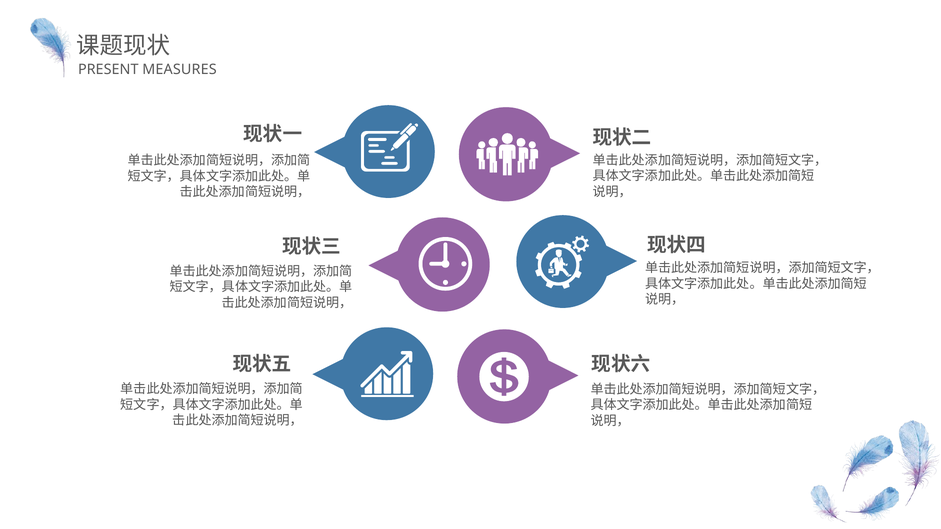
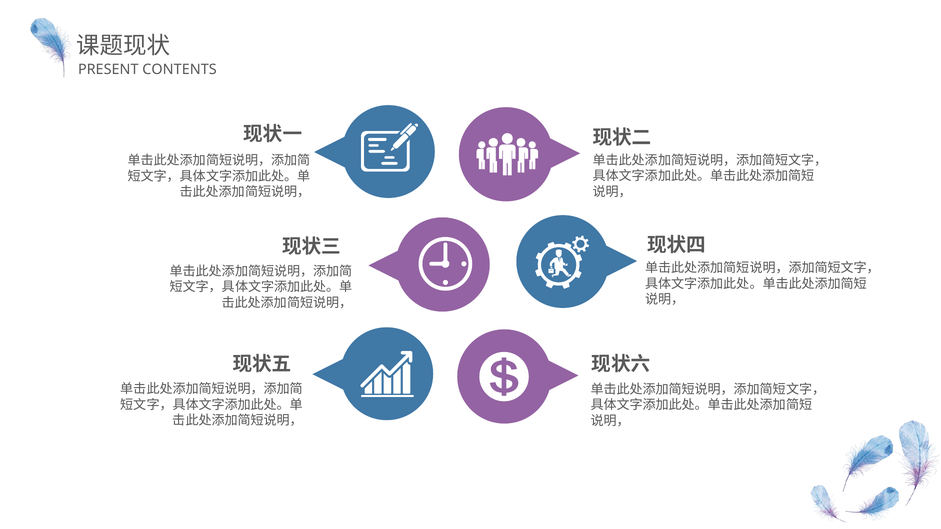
MEASURES: MEASURES -> CONTENTS
